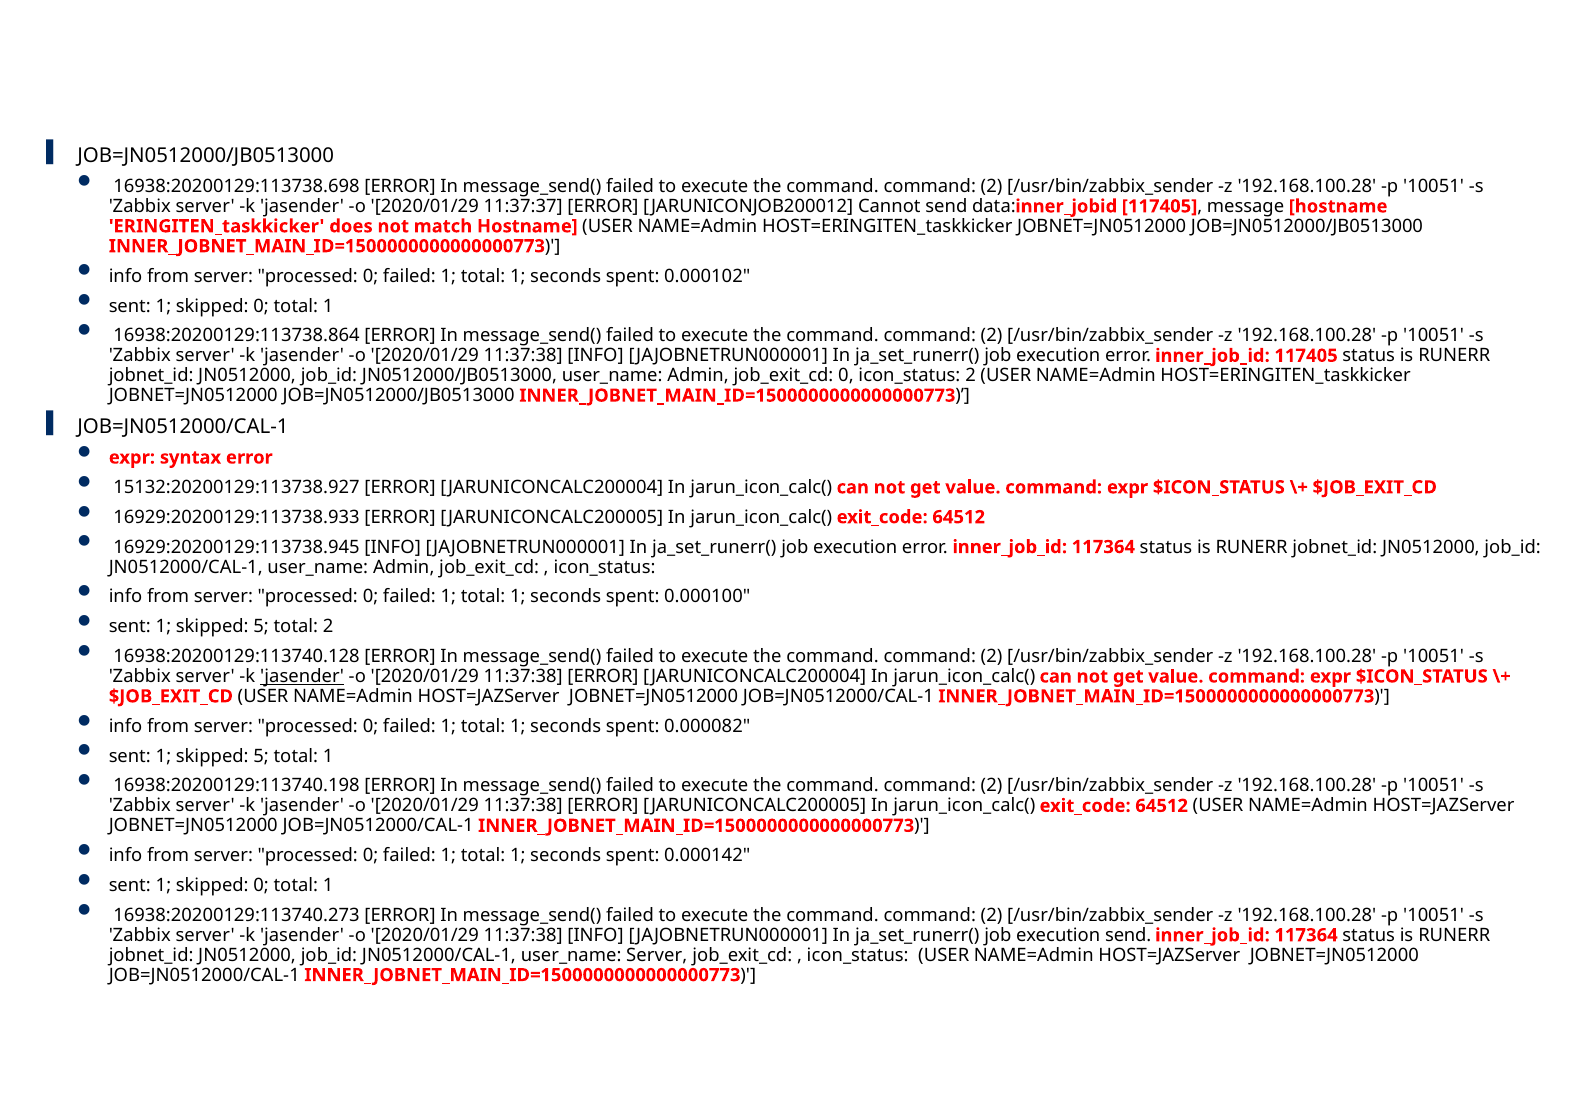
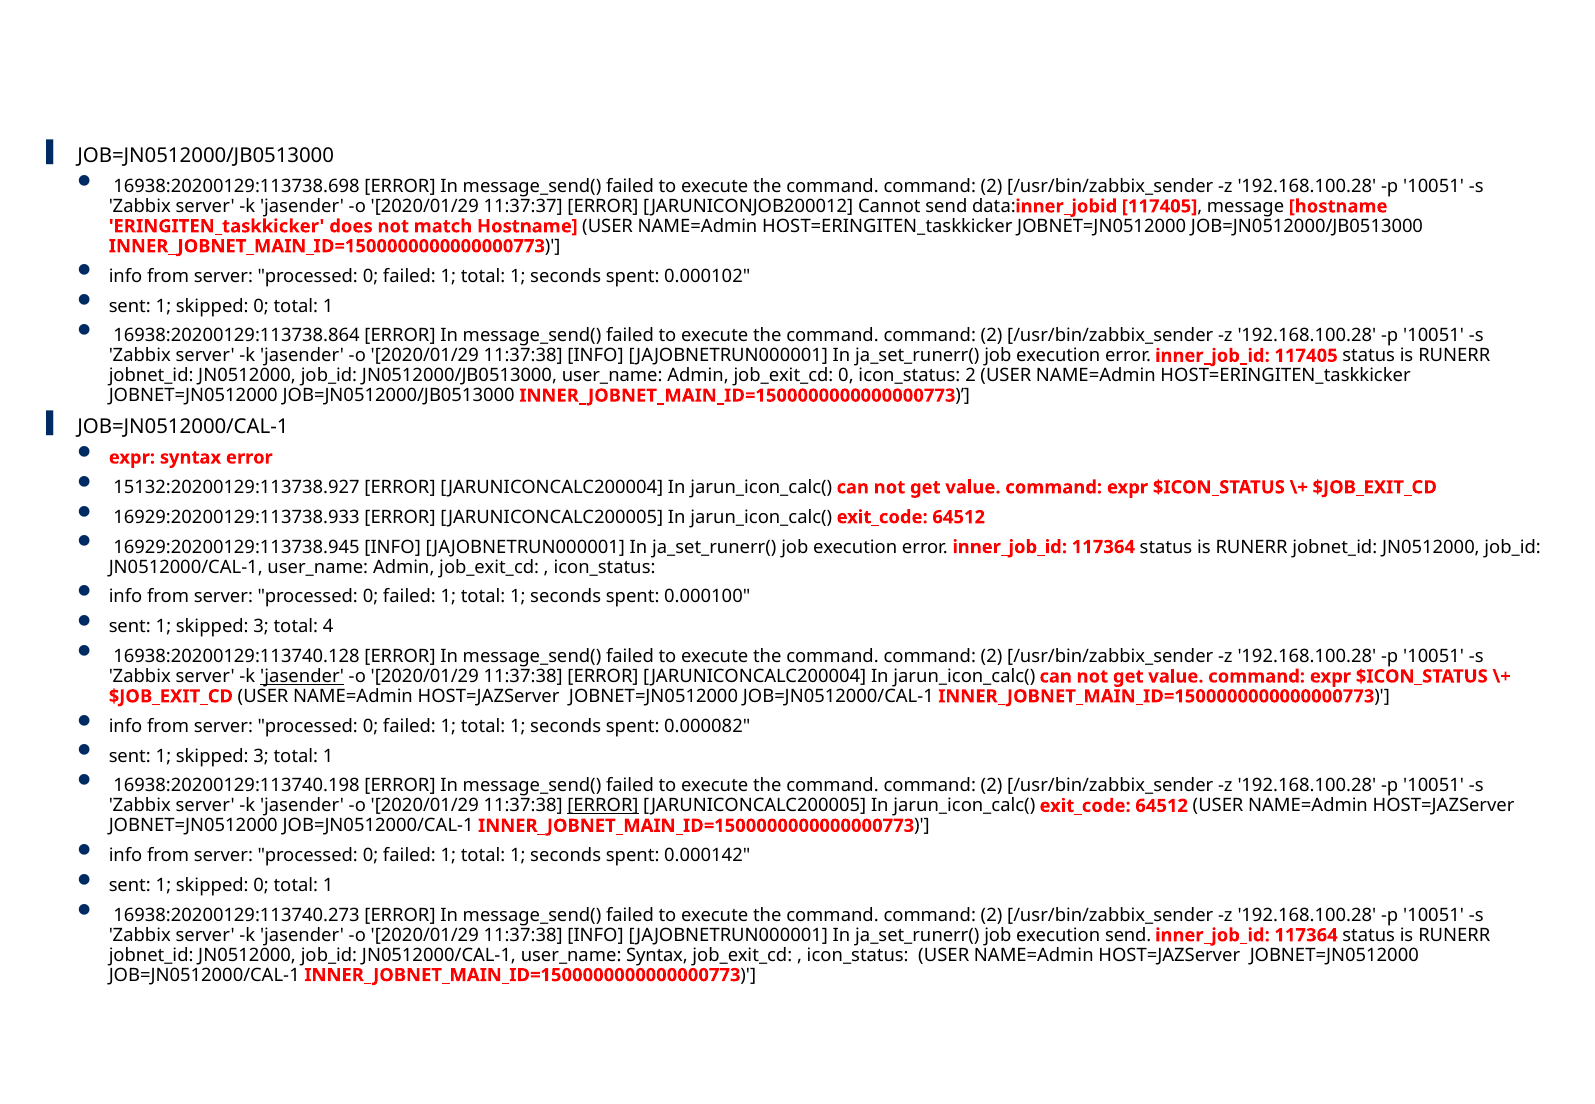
5 at (261, 627): 5 -> 3
total 2: 2 -> 4
5 at (261, 756): 5 -> 3
ERROR at (603, 806) underline: none -> present
user_name Server: Server -> Syntax
